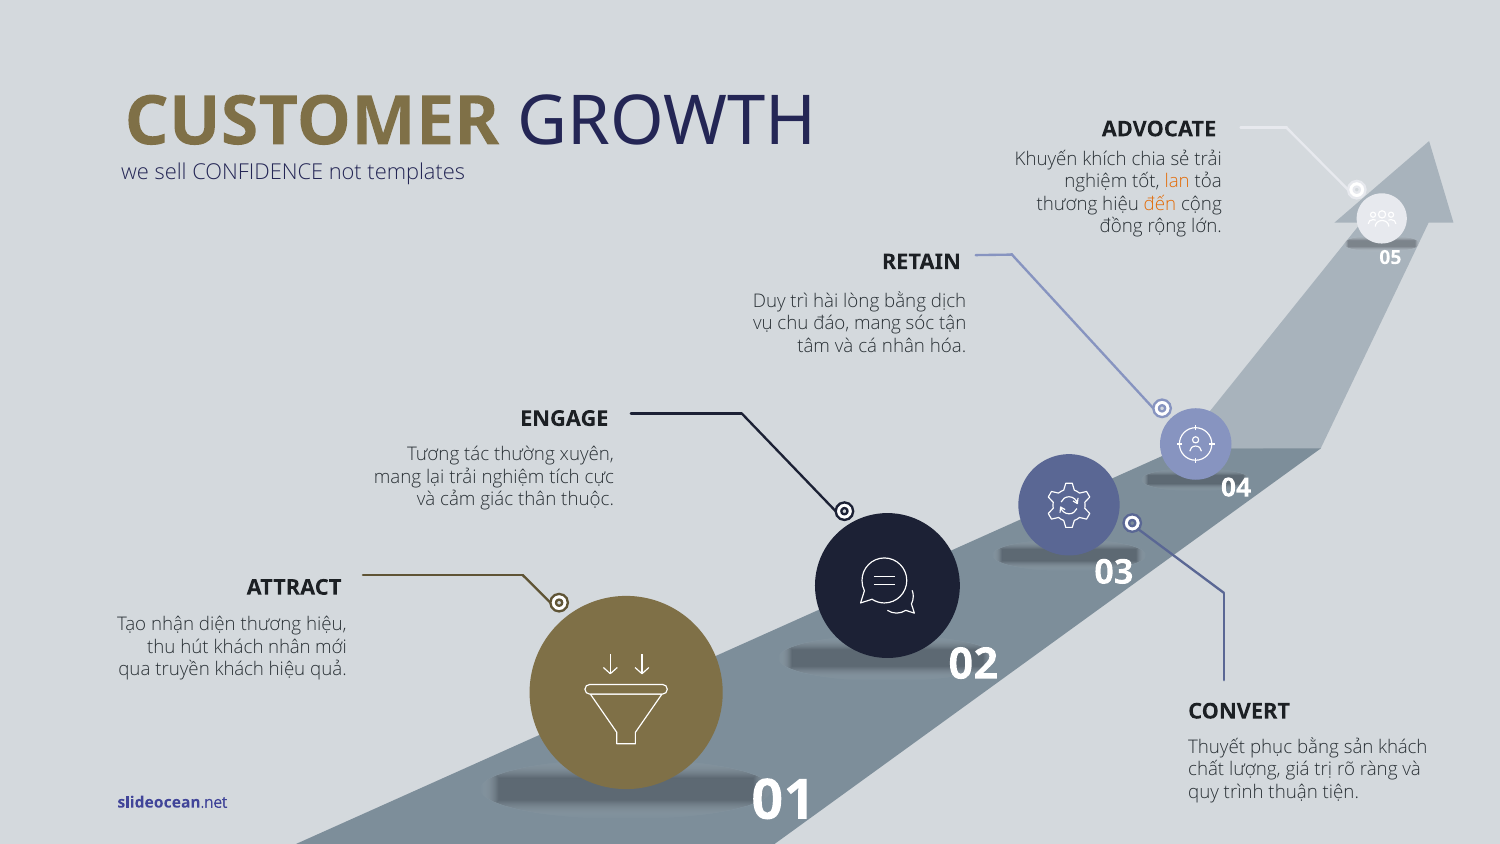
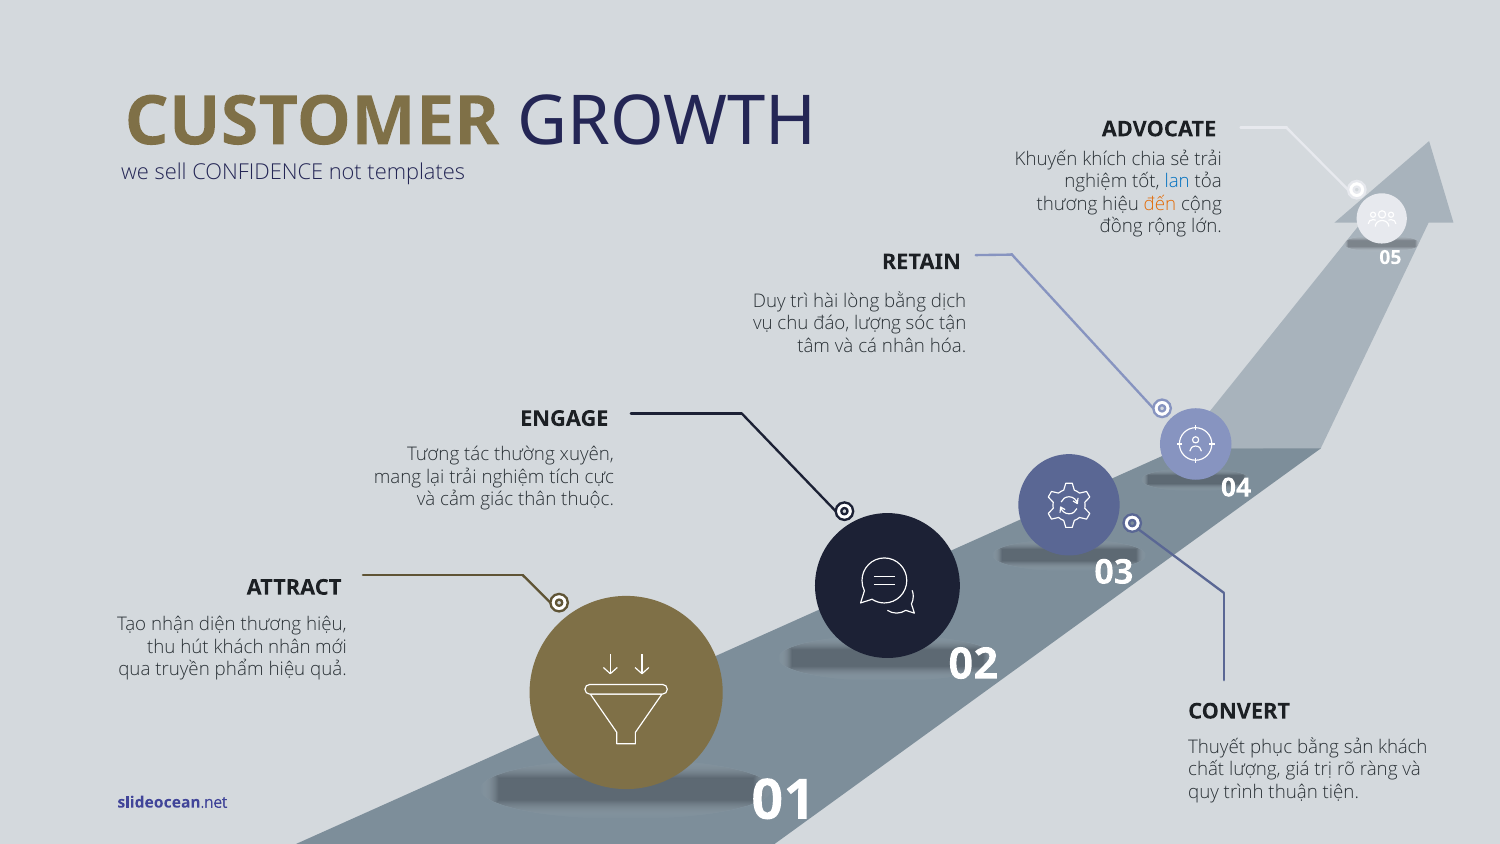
lan colour: orange -> blue
đáo mang: mang -> lượng
truyền khách: khách -> phẩm
